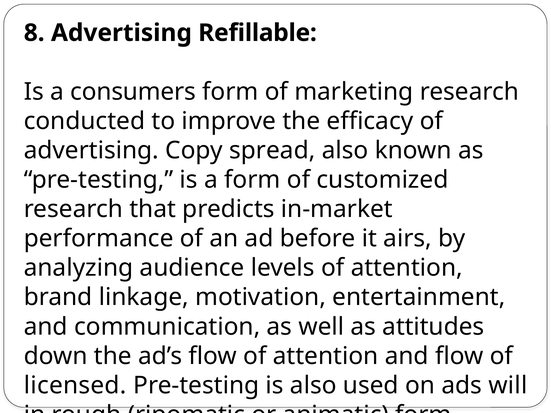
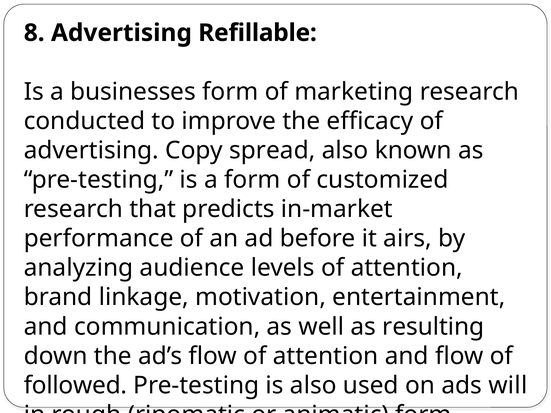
consumers: consumers -> businesses
attitudes: attitudes -> resulting
licensed: licensed -> followed
